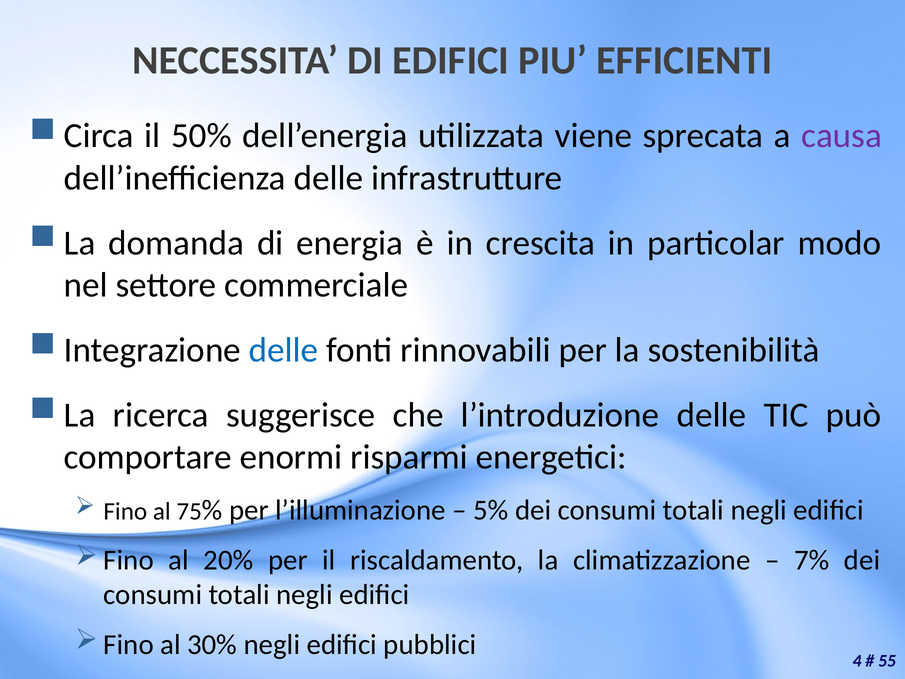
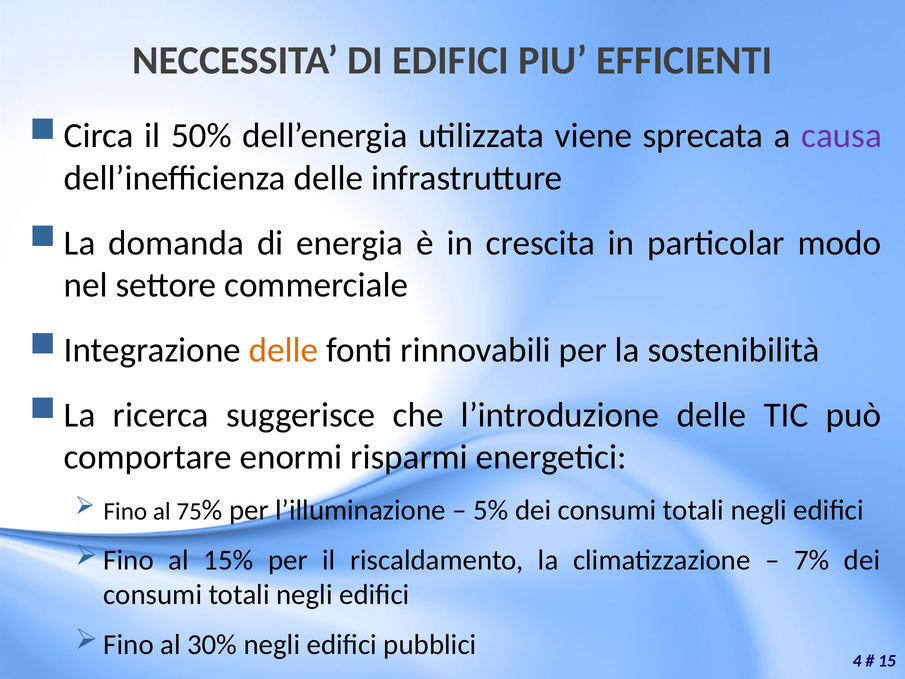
delle at (284, 350) colour: blue -> orange
20%: 20% -> 15%
55: 55 -> 15
